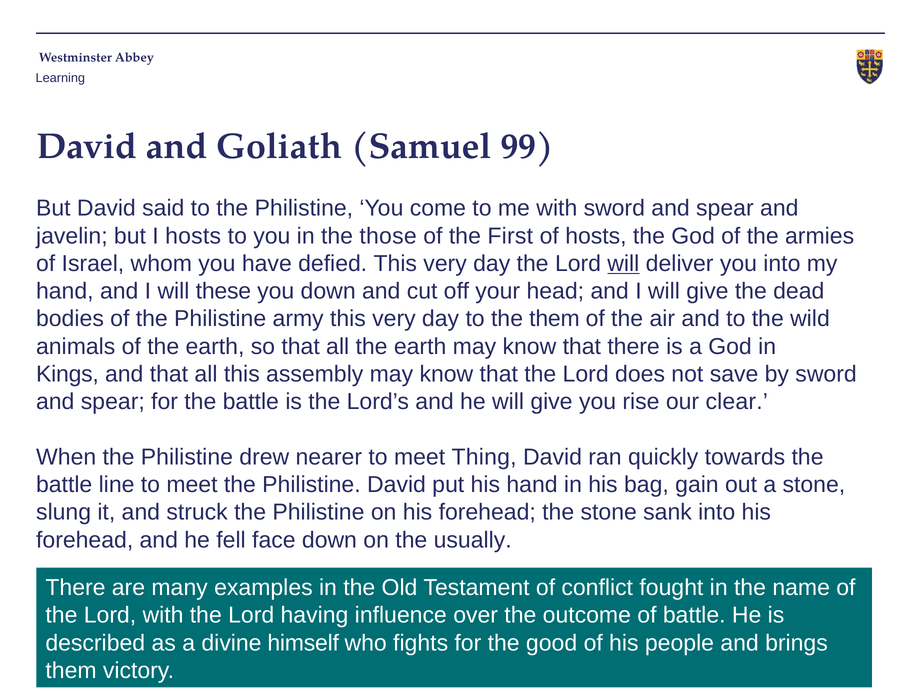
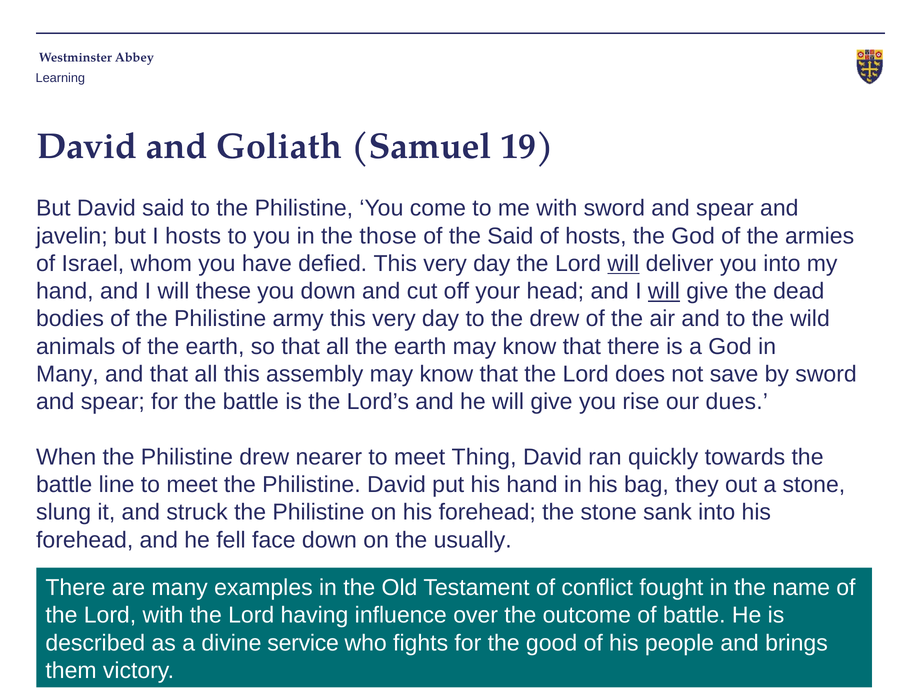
99: 99 -> 19
the First: First -> Said
will at (664, 291) underline: none -> present
the them: them -> drew
Kings at (67, 374): Kings -> Many
clear: clear -> dues
gain: gain -> they
himself: himself -> service
